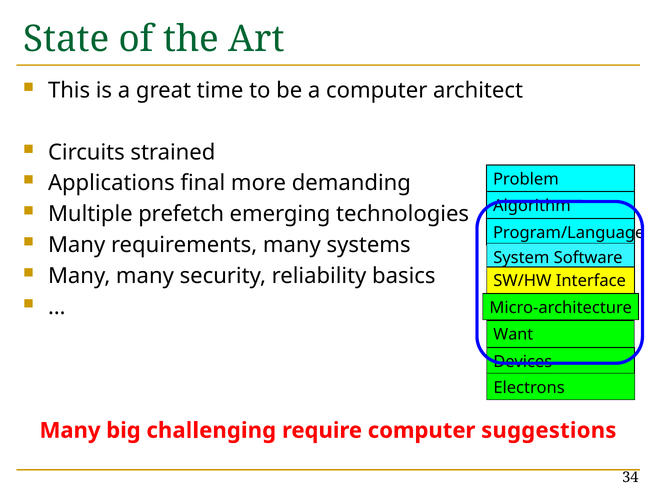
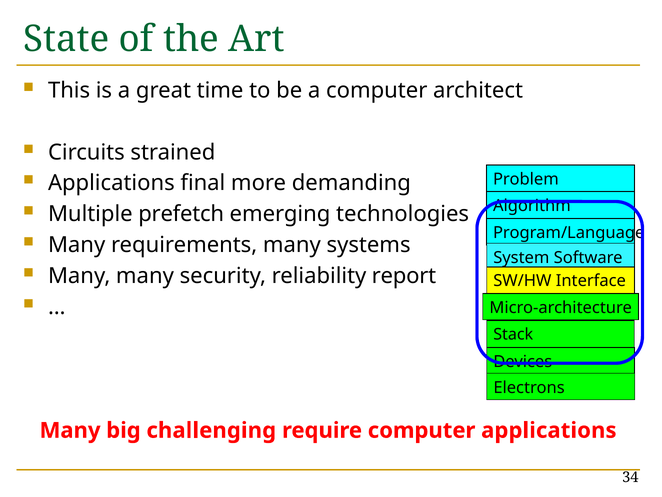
basics: basics -> report
Want: Want -> Stack
computer suggestions: suggestions -> applications
